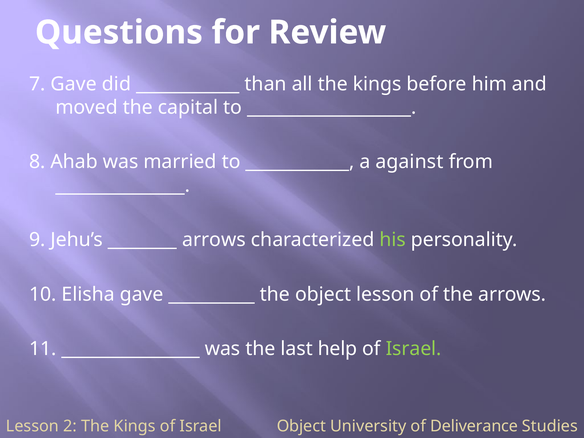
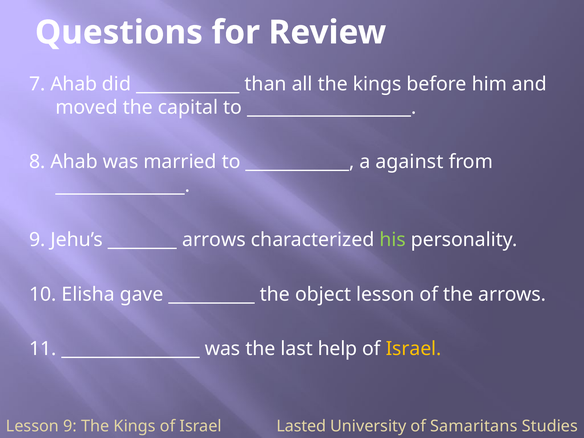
7 Gave: Gave -> Ahab
Israel at (414, 349) colour: light green -> yellow
Lesson 2: 2 -> 9
Israel Object: Object -> Lasted
Deliverance: Deliverance -> Samaritans
